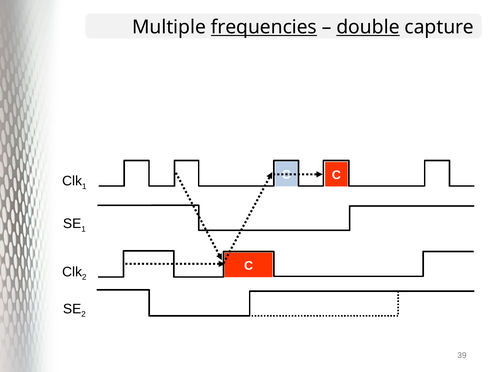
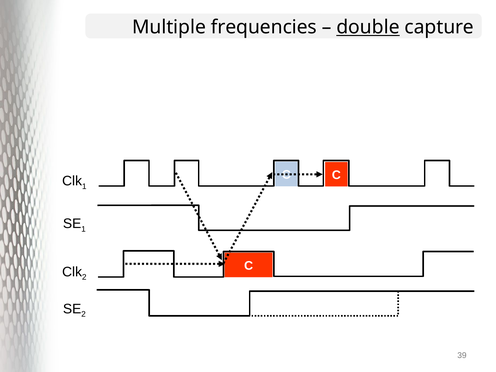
frequencies underline: present -> none
